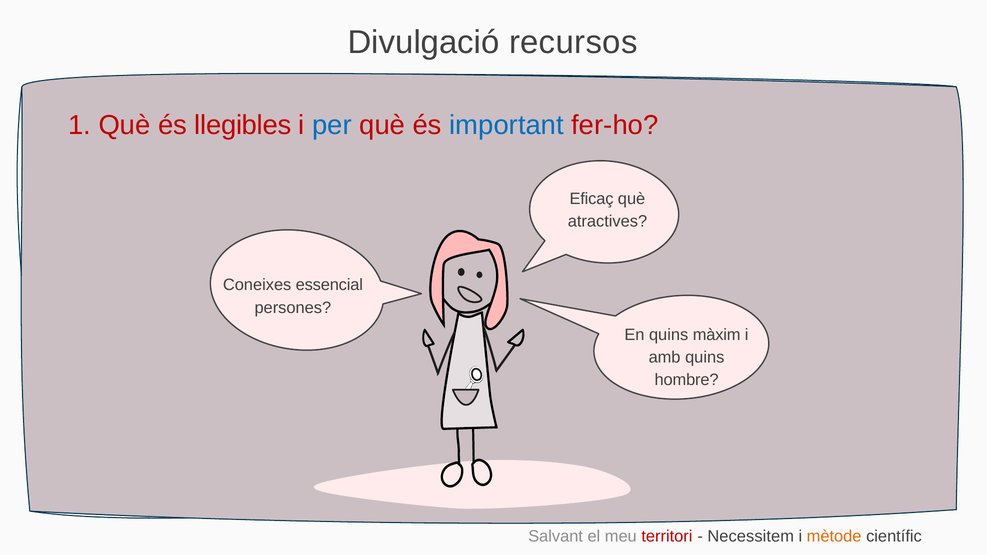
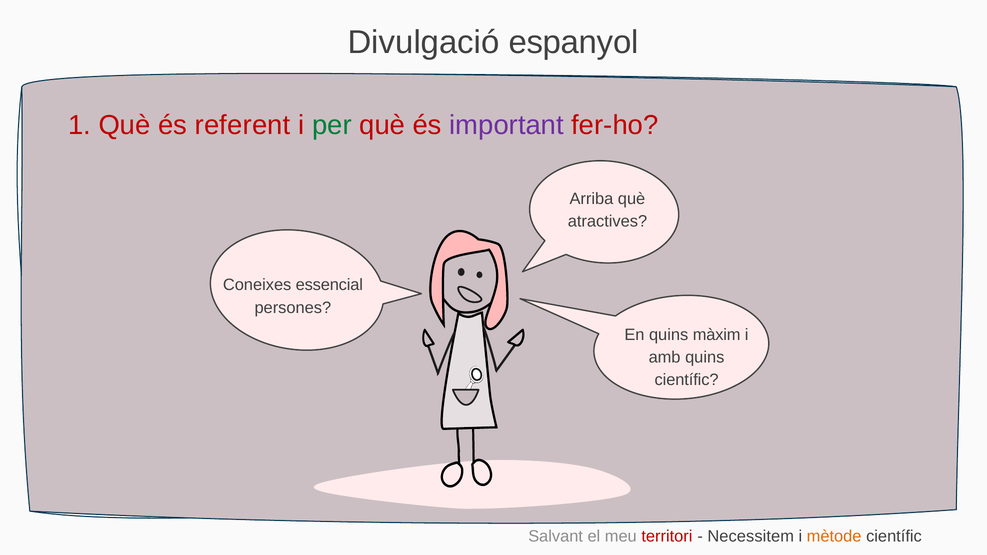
recursos: recursos -> espanyol
llegibles: llegibles -> referent
per colour: blue -> green
important colour: blue -> purple
Eficaç: Eficaç -> Arriba
hombre at (687, 380): hombre -> científic
